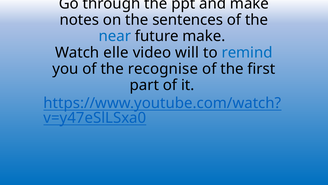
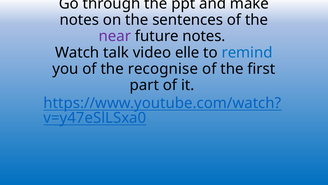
near colour: blue -> purple
future make: make -> notes
elle: elle -> talk
will: will -> elle
